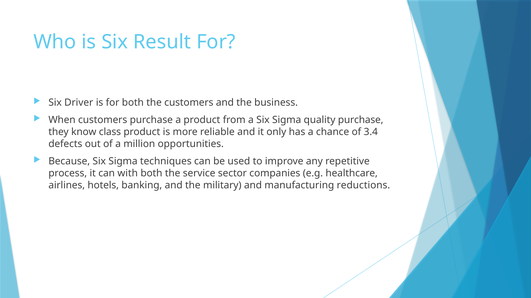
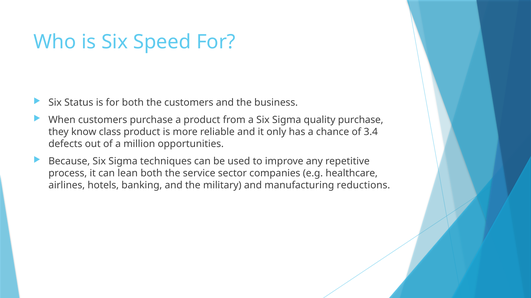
Result: Result -> Speed
Driver: Driver -> Status
with: with -> lean
